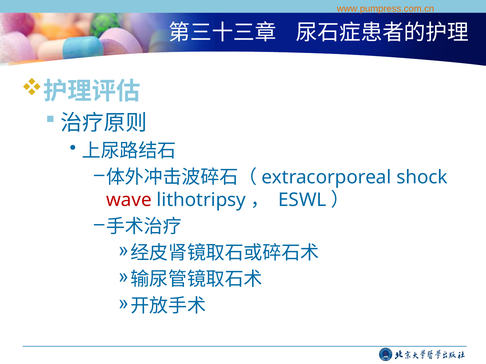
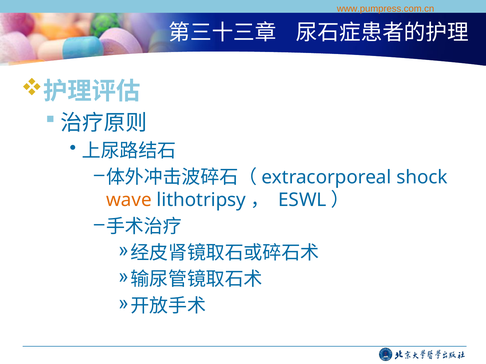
wave colour: red -> orange
